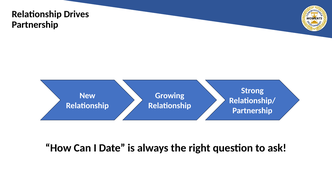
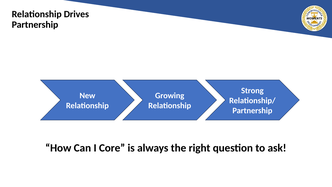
Date: Date -> Core
